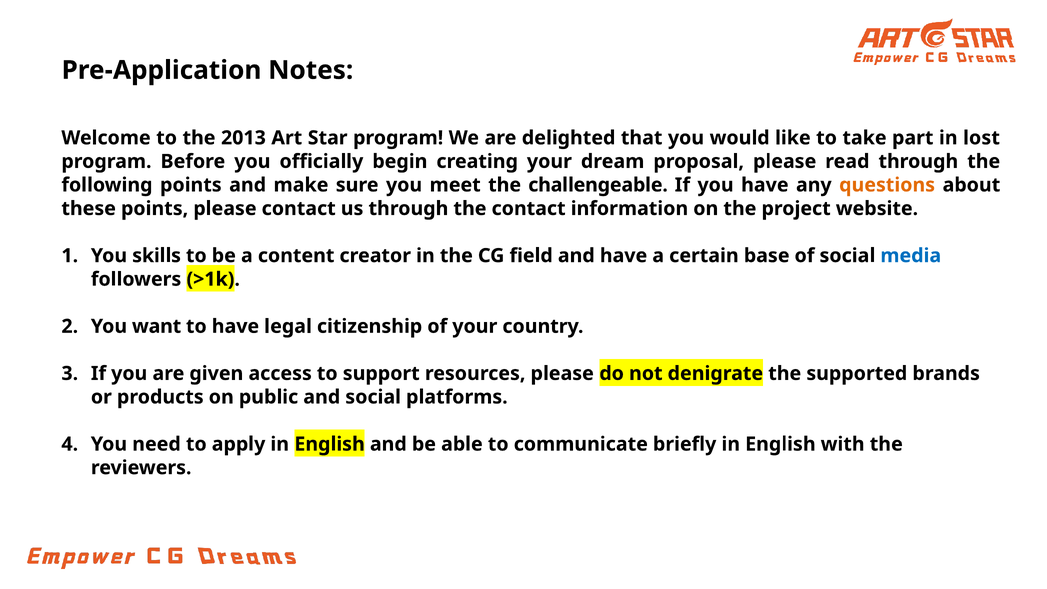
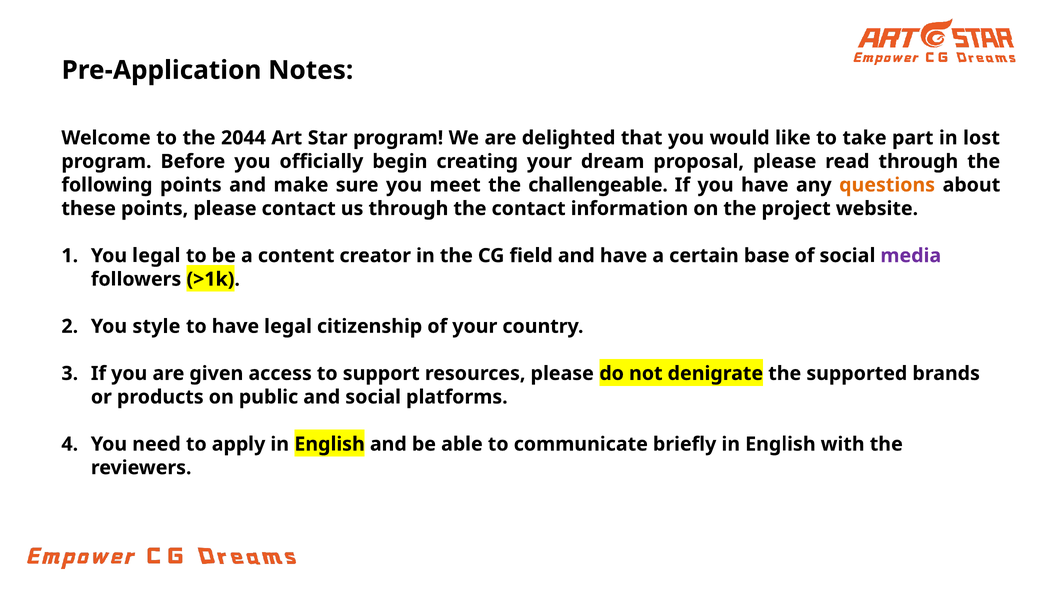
2013: 2013 -> 2044
You skills: skills -> legal
media colour: blue -> purple
want: want -> style
